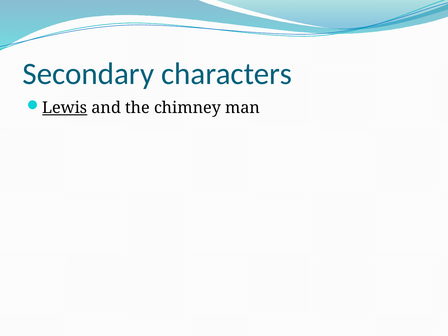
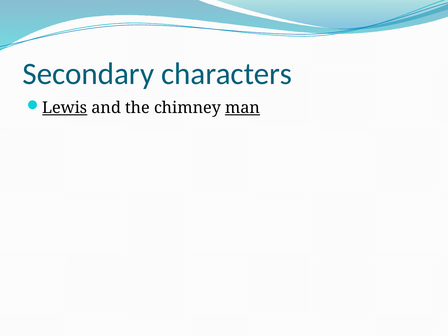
man underline: none -> present
